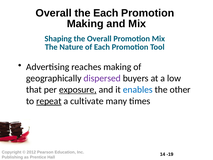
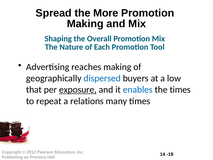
Overall at (54, 13): Overall -> Spread
the Each: Each -> More
dispersed colour: purple -> blue
the other: other -> times
repeat underline: present -> none
cultivate: cultivate -> relations
